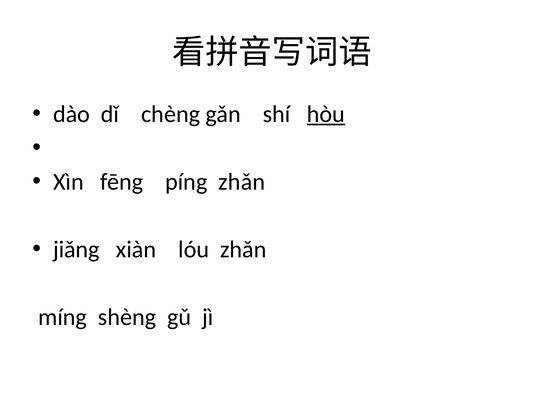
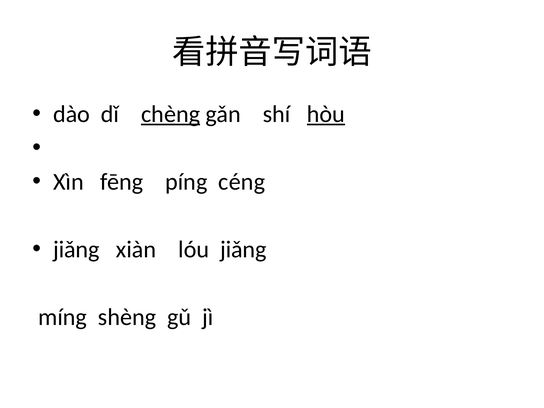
chèng underline: none -> present
píng zhǎn: zhǎn -> céng
lóu zhǎn: zhǎn -> jiǎng
